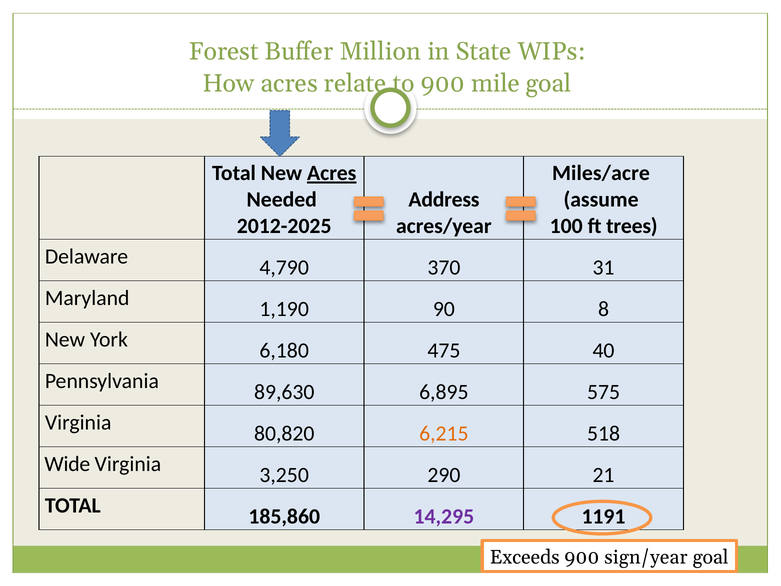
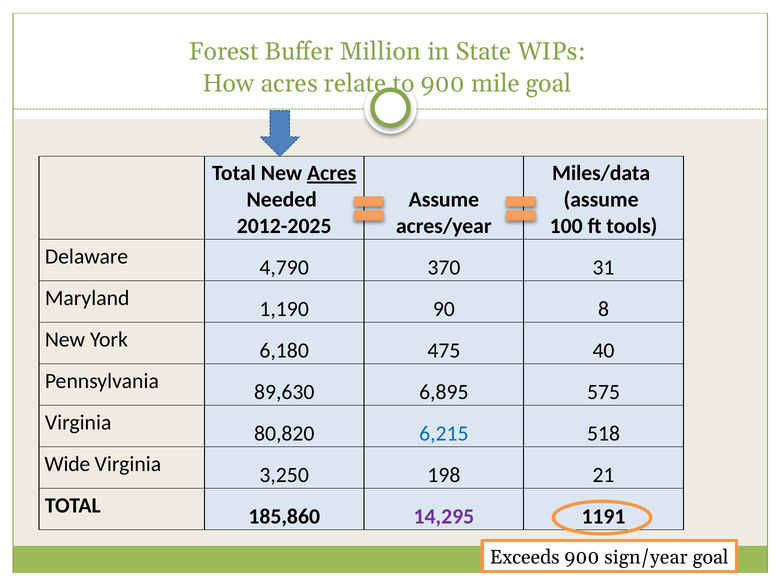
Miles/acre: Miles/acre -> Miles/data
Address at (444, 200): Address -> Assume
trees: trees -> tools
6,215 colour: orange -> blue
290: 290 -> 198
